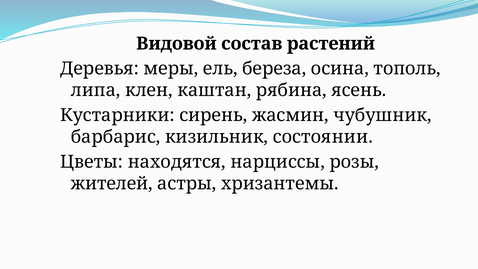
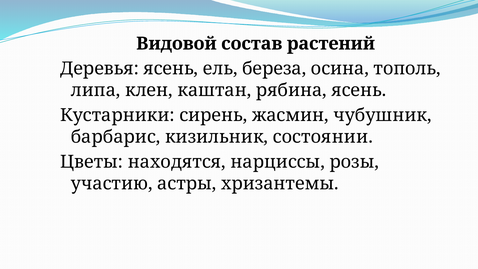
Деревья меры: меры -> ясень
жителей: жителей -> участию
